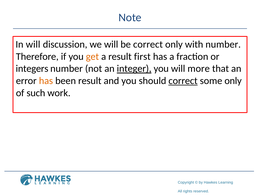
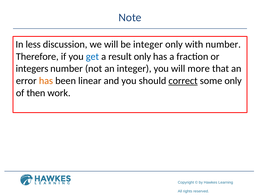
In will: will -> less
be correct: correct -> integer
get colour: orange -> blue
result first: first -> only
integer at (134, 69) underline: present -> none
been result: result -> linear
such: such -> then
